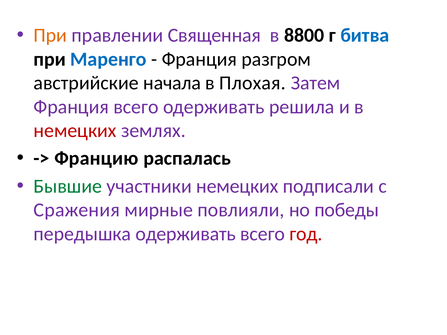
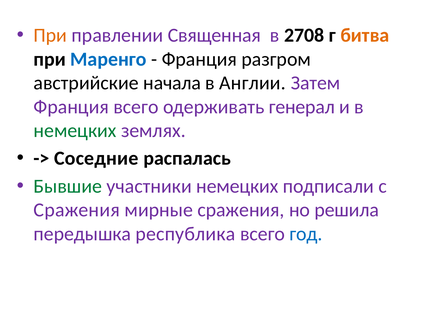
8800: 8800 -> 2708
битва colour: blue -> orange
Плохая: Плохая -> Англии
решила: решила -> генерал
немецких at (75, 131) colour: red -> green
Францию: Францию -> Соседние
мирные повлияли: повлияли -> сражения
победы: победы -> решила
передышка одерживать: одерживать -> республика
год colour: red -> blue
